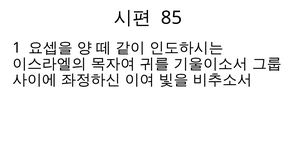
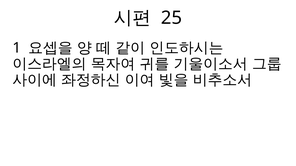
85: 85 -> 25
